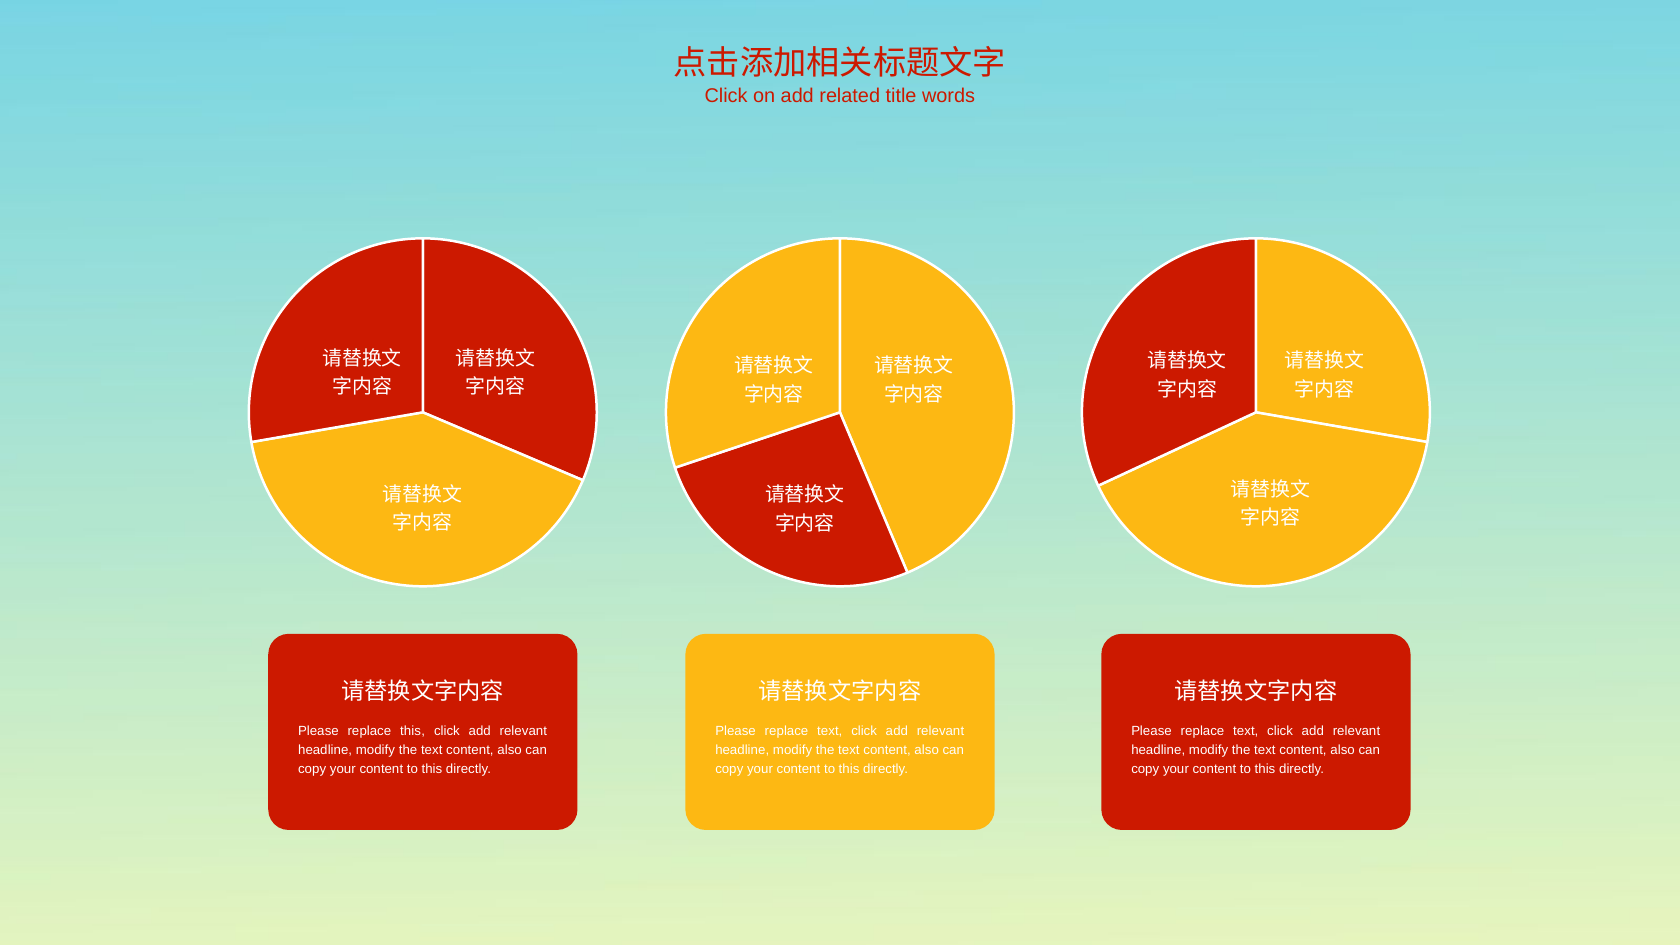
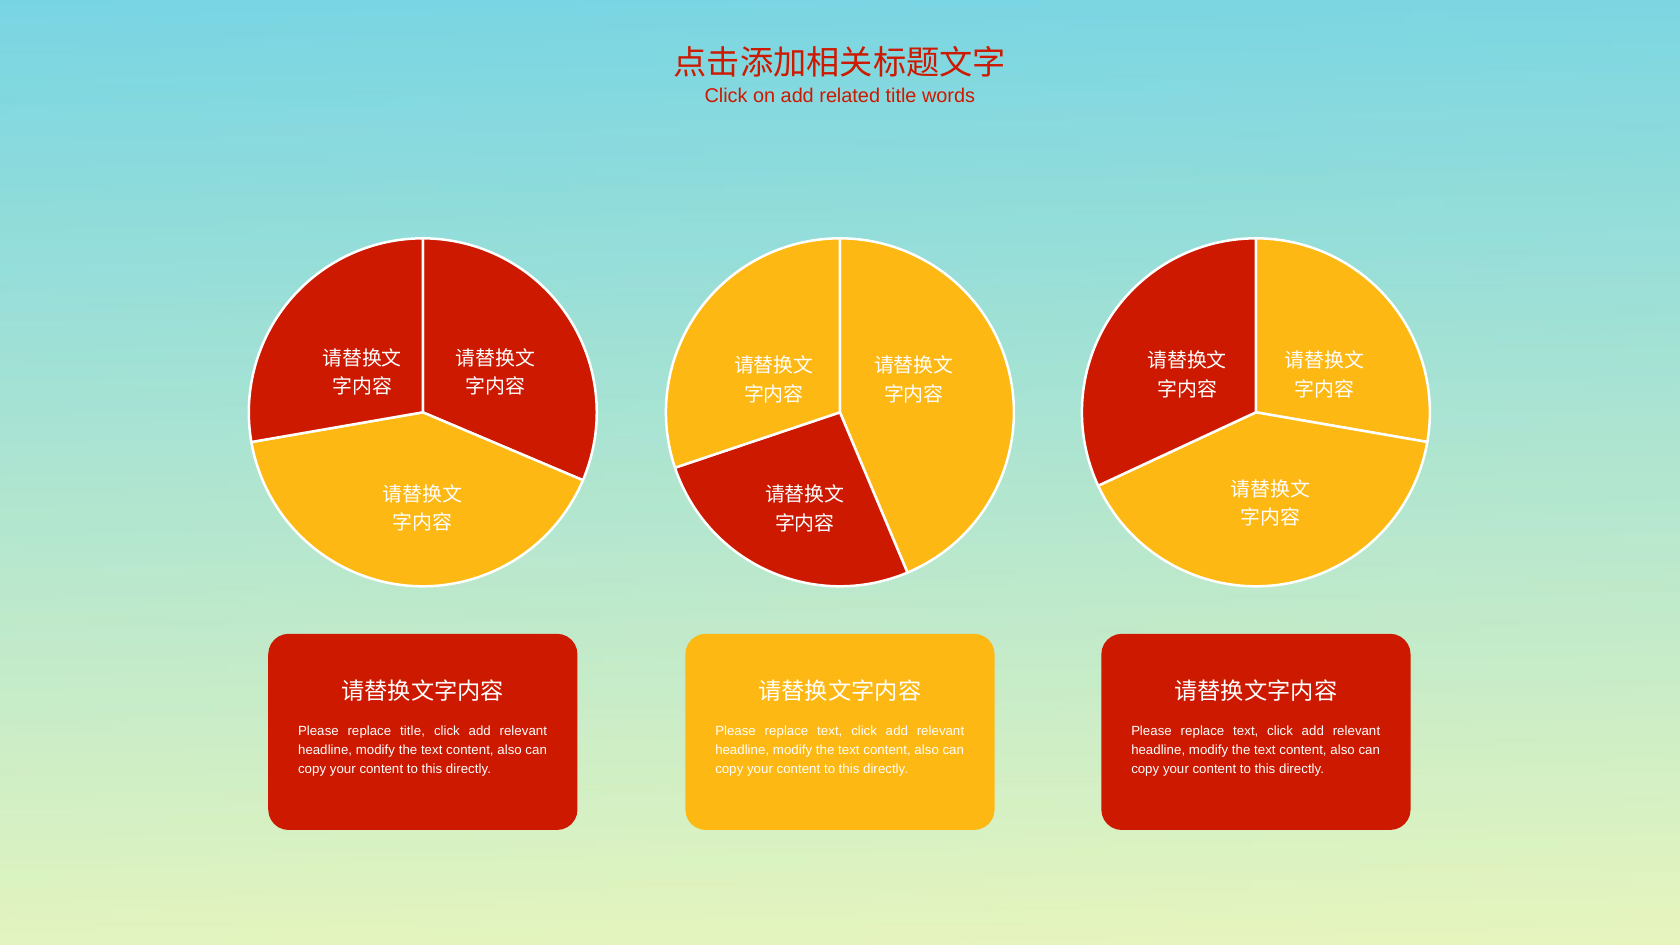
replace this: this -> title
